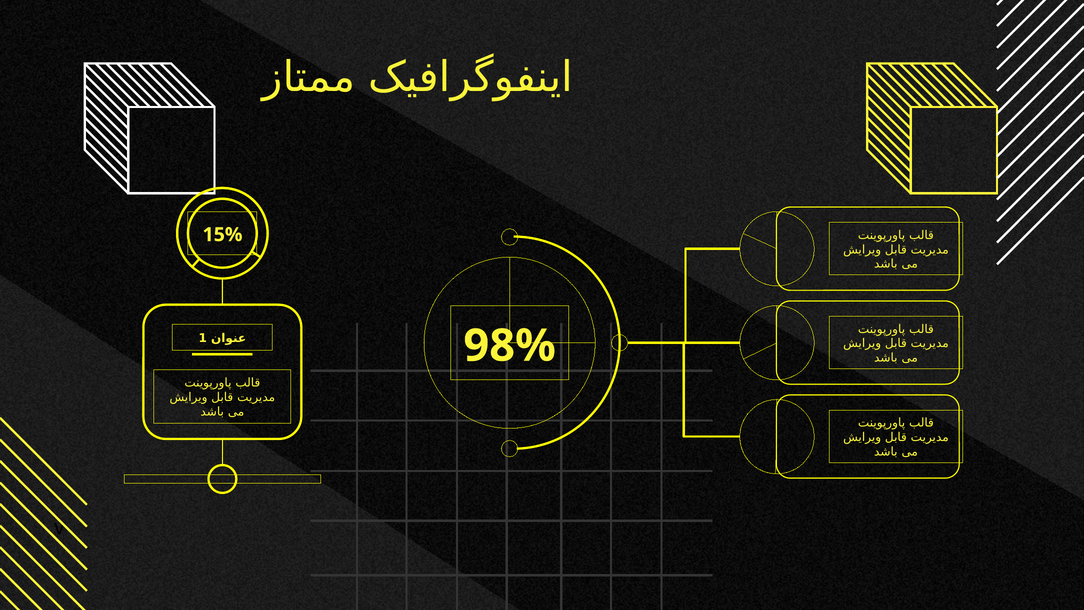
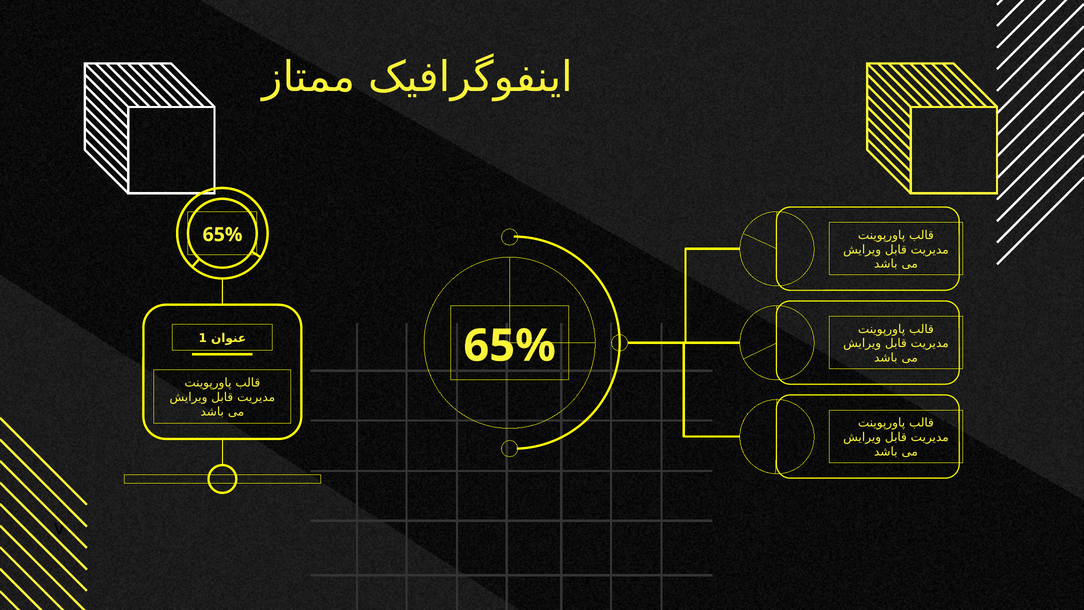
15% at (223, 235): 15% -> 65%
98% at (510, 346): 98% -> 65%
